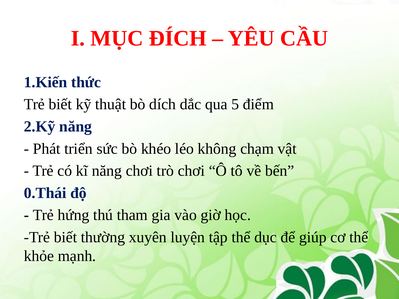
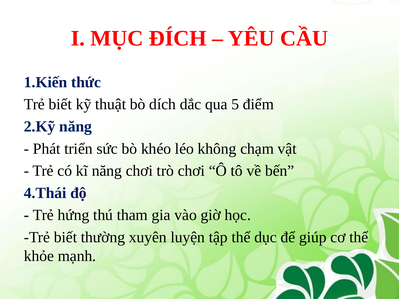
0.Thái: 0.Thái -> 4.Thái
